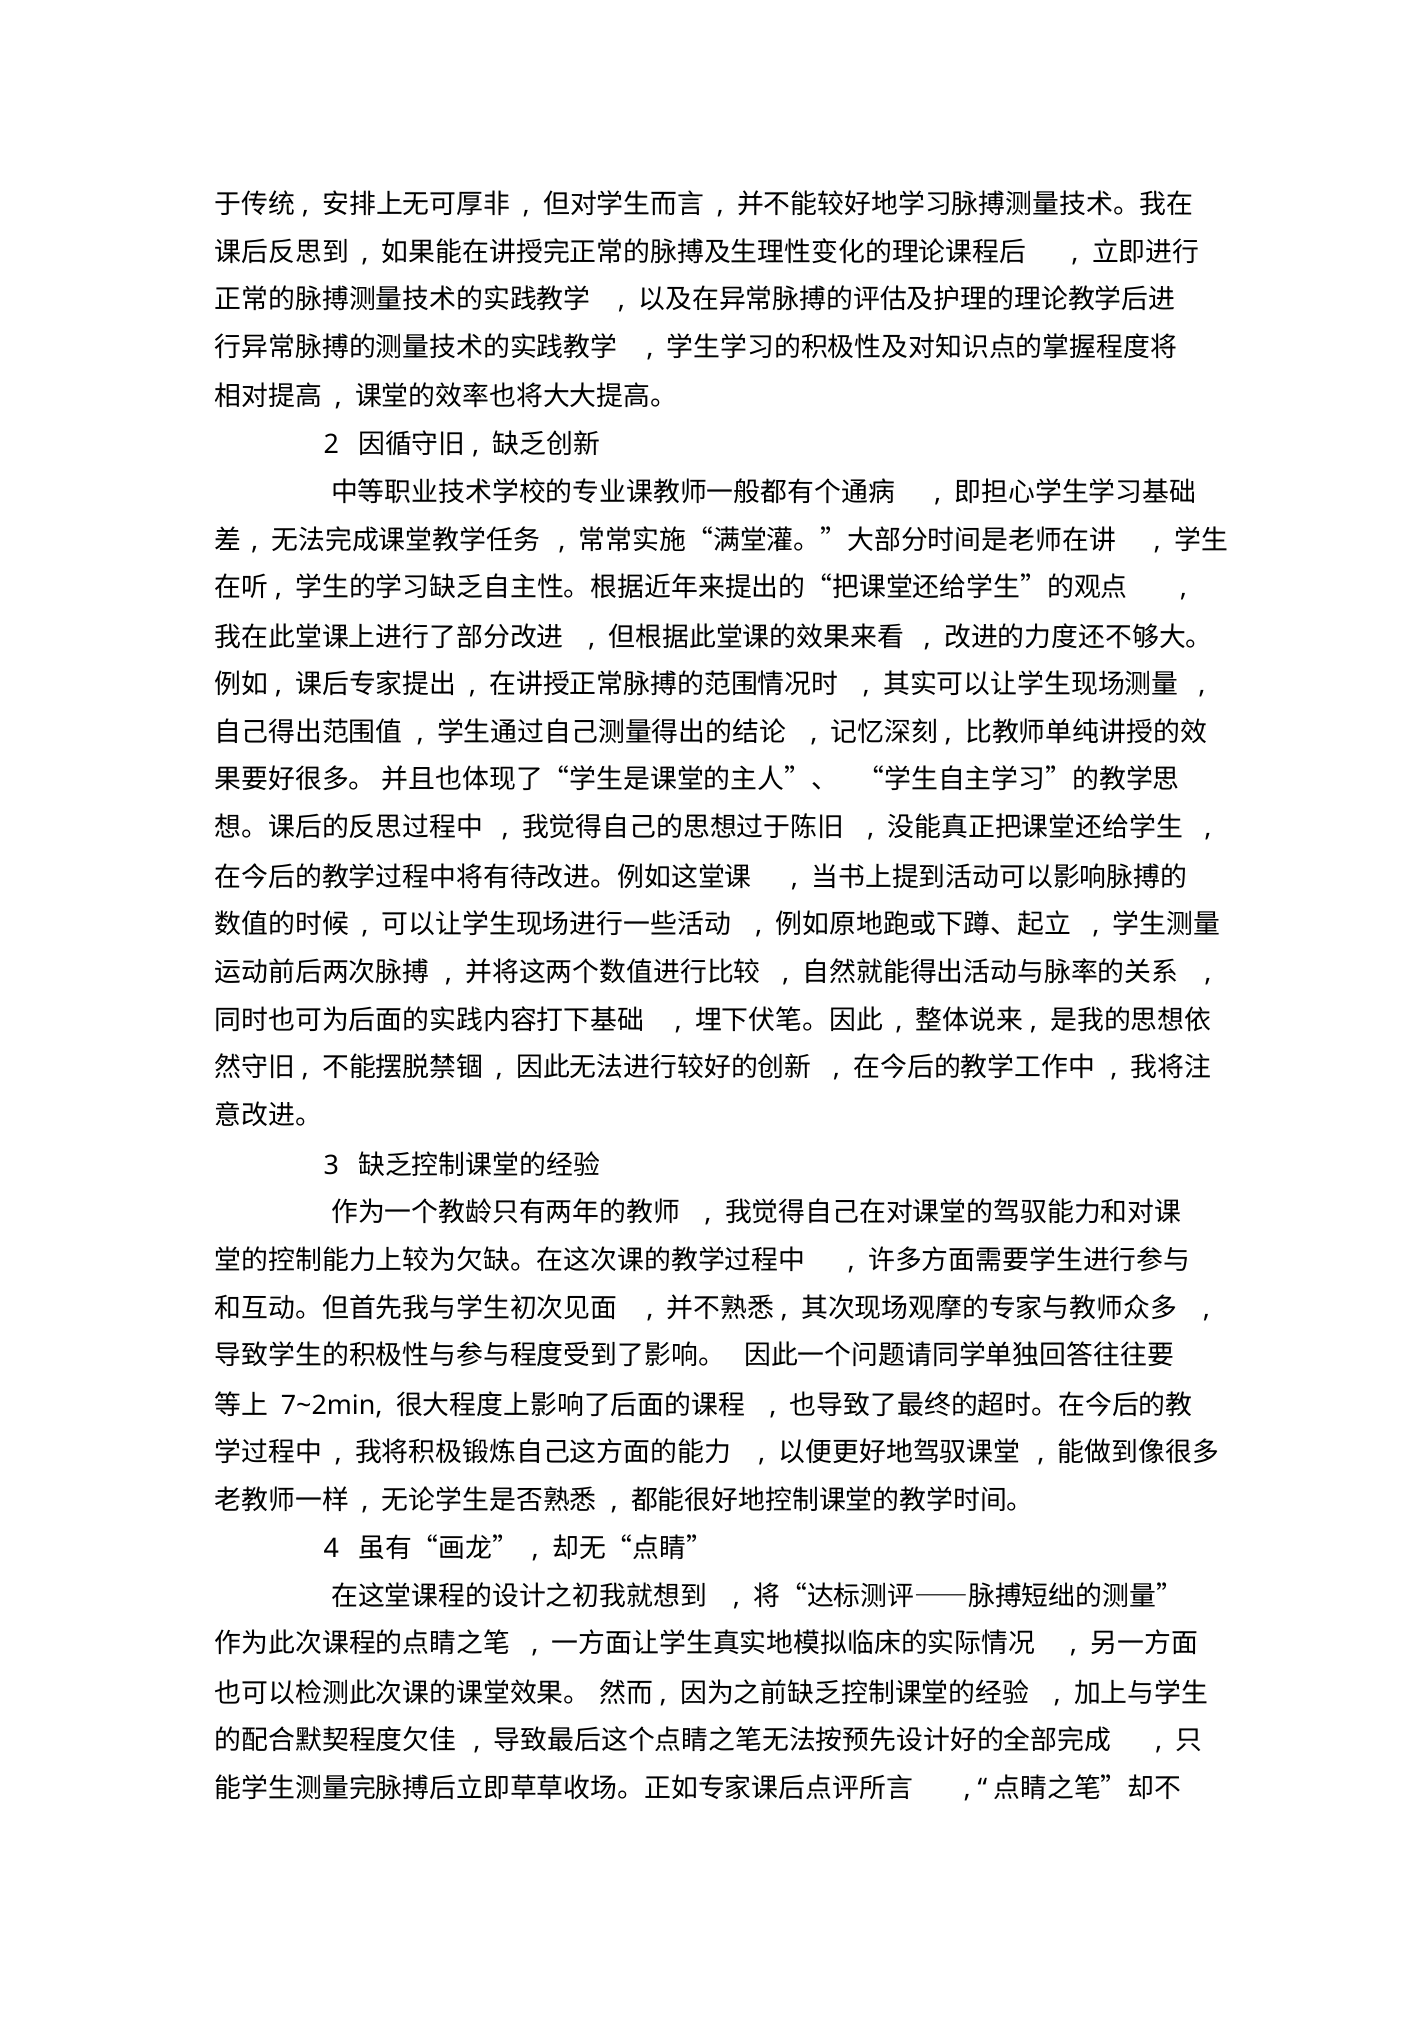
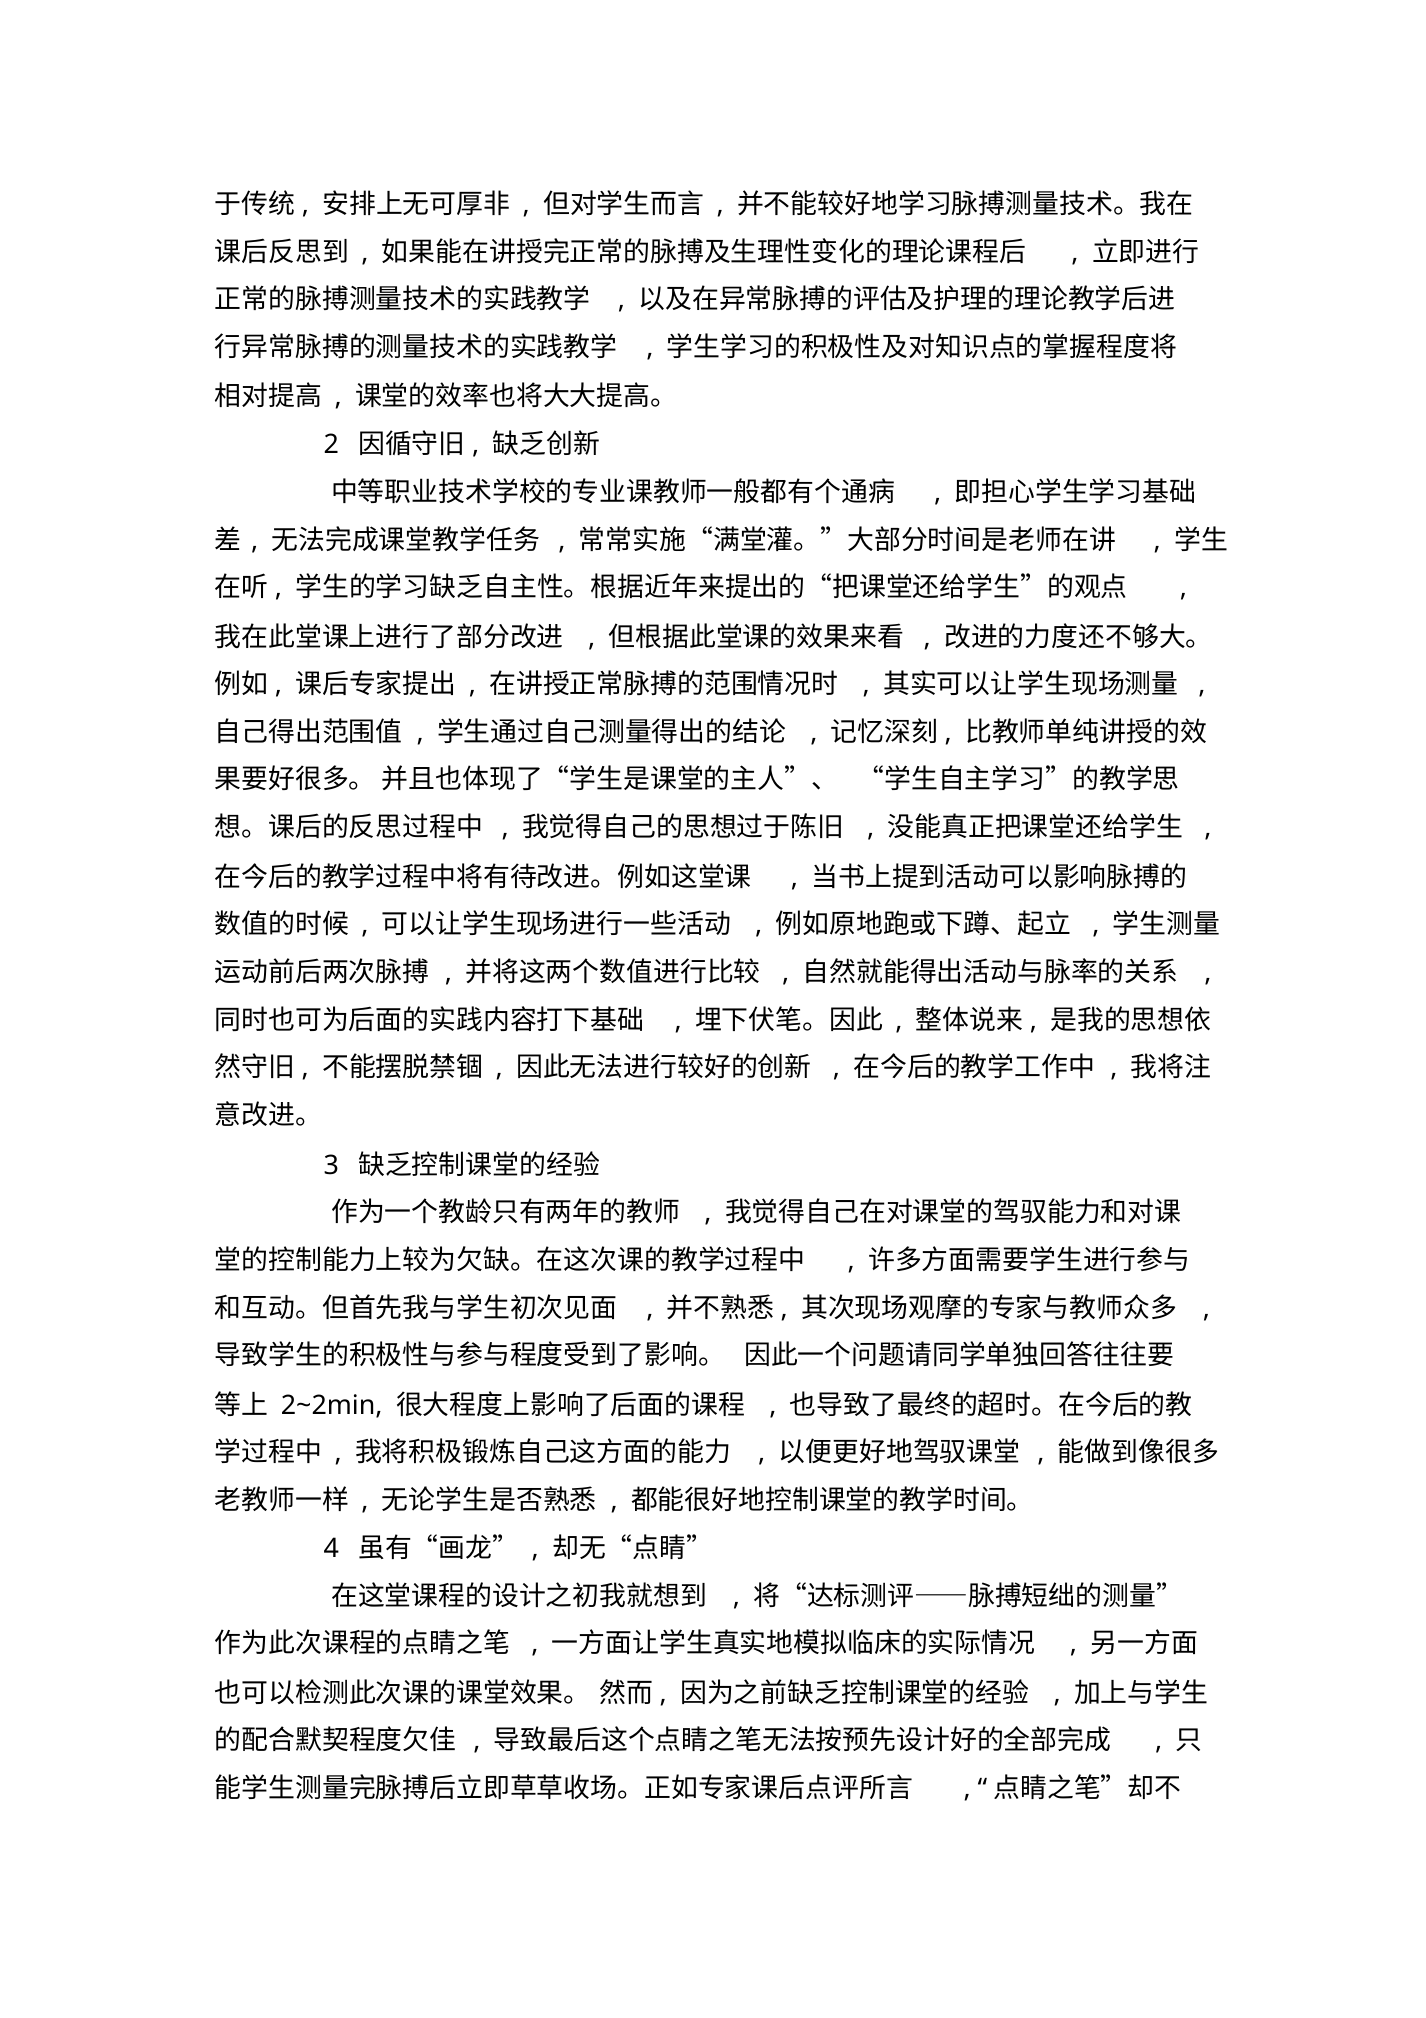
7~2min: 7~2min -> 2~2min
